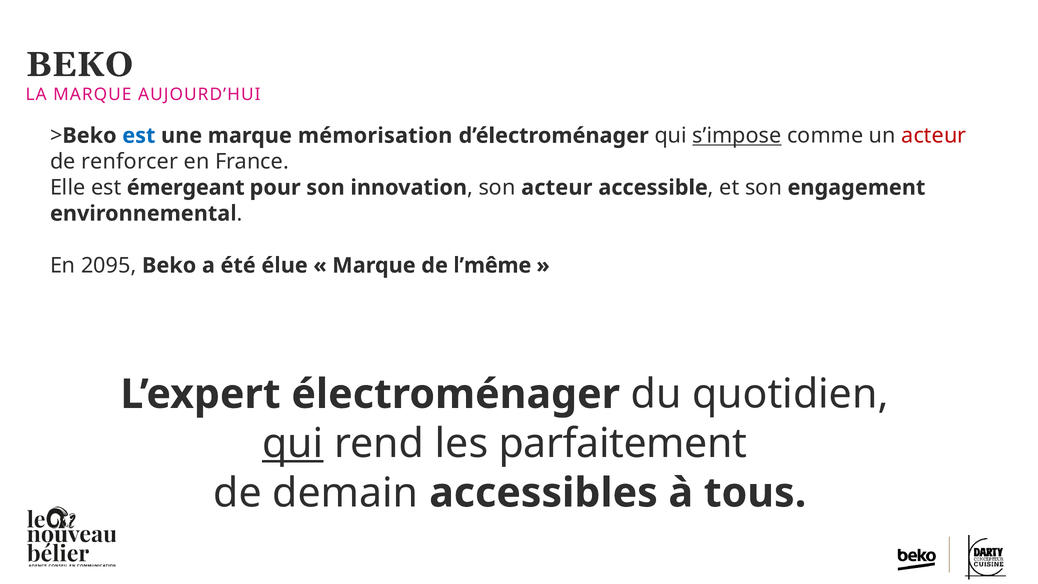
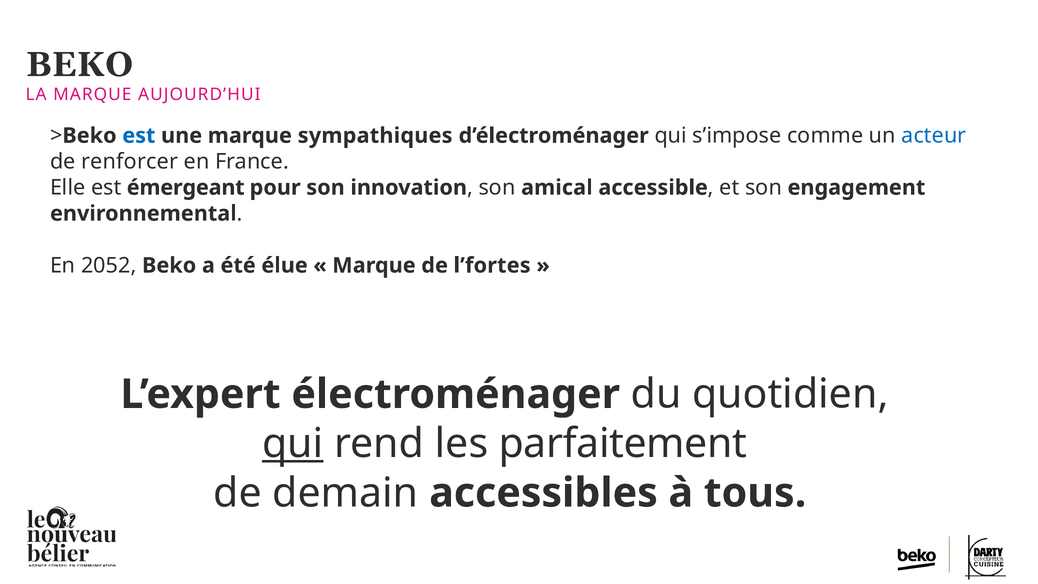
mémorisation: mémorisation -> sympathiques
s’impose underline: present -> none
acteur at (934, 136) colour: red -> blue
son acteur: acteur -> amical
2095: 2095 -> 2052
l’même: l’même -> l’fortes
